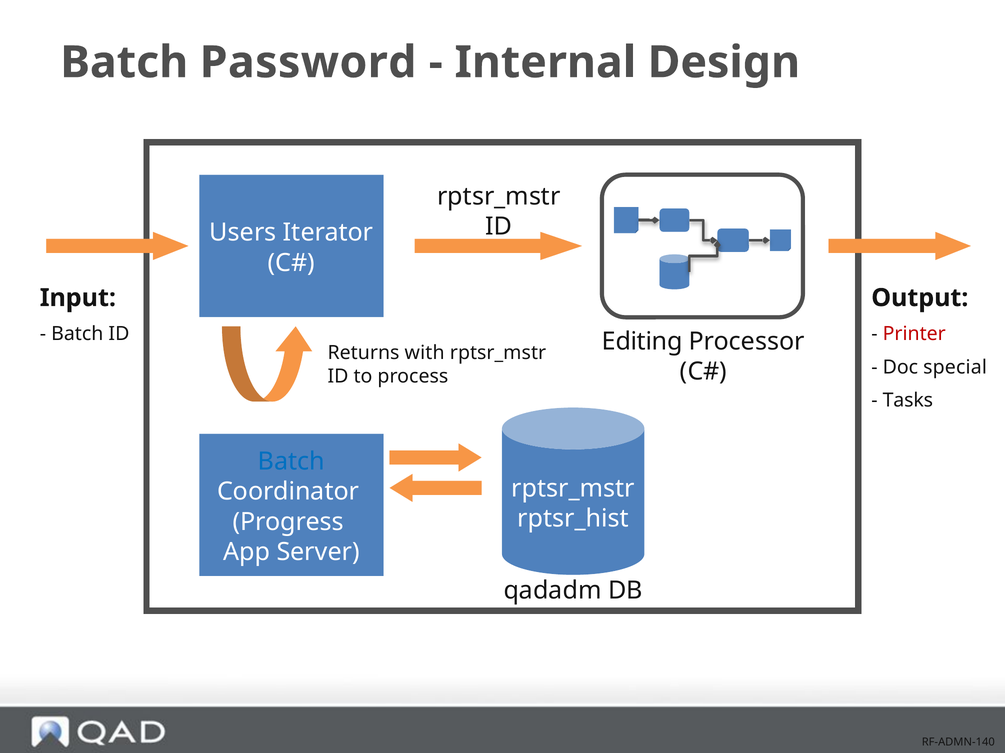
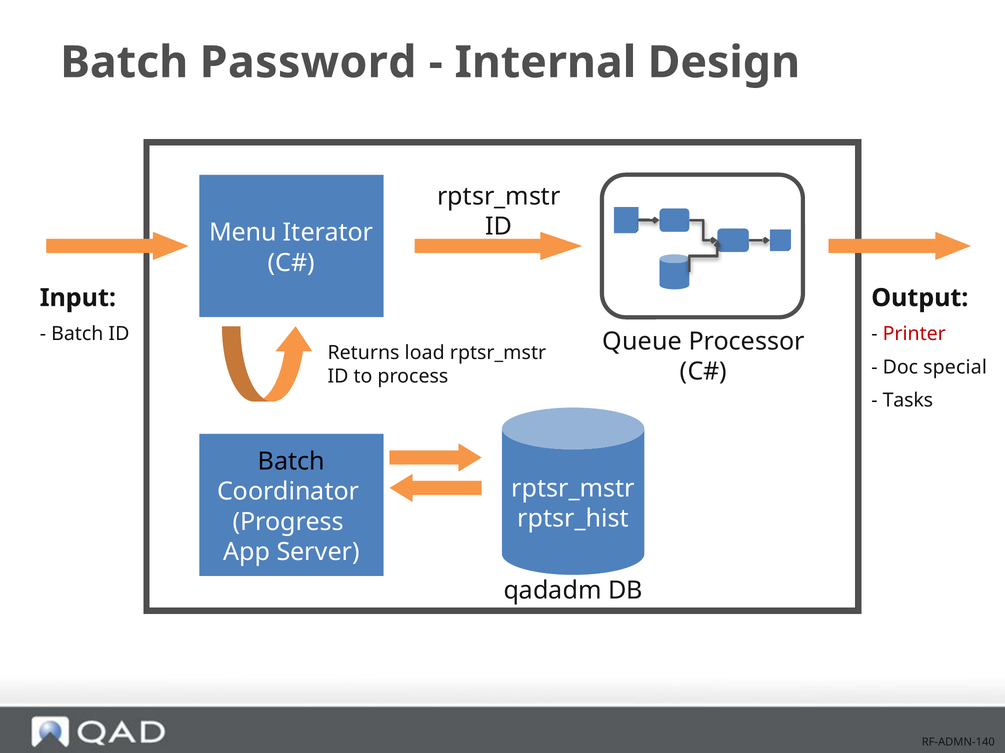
Users: Users -> Menu
Editing: Editing -> Queue
with: with -> load
Batch at (291, 462) colour: blue -> black
